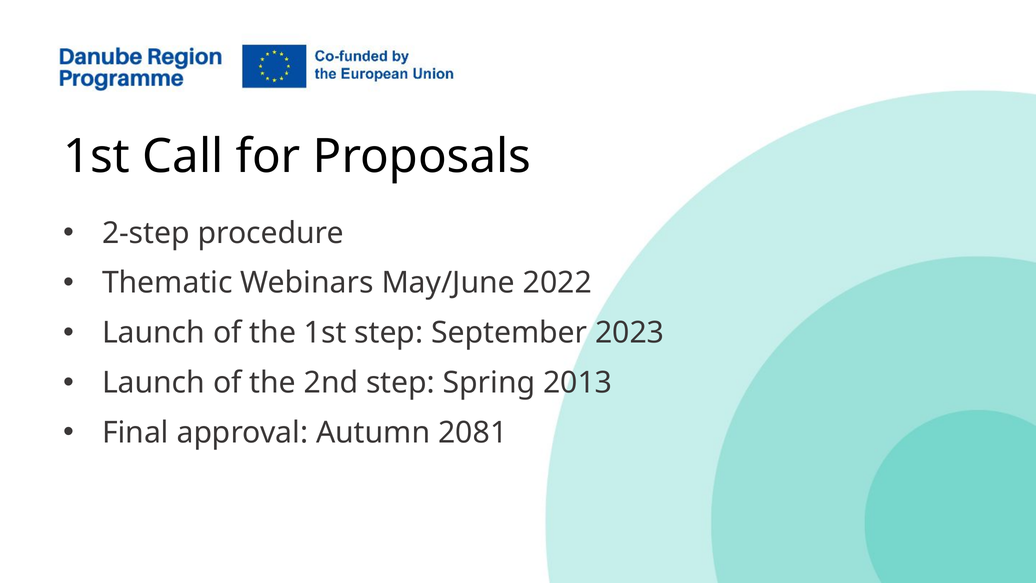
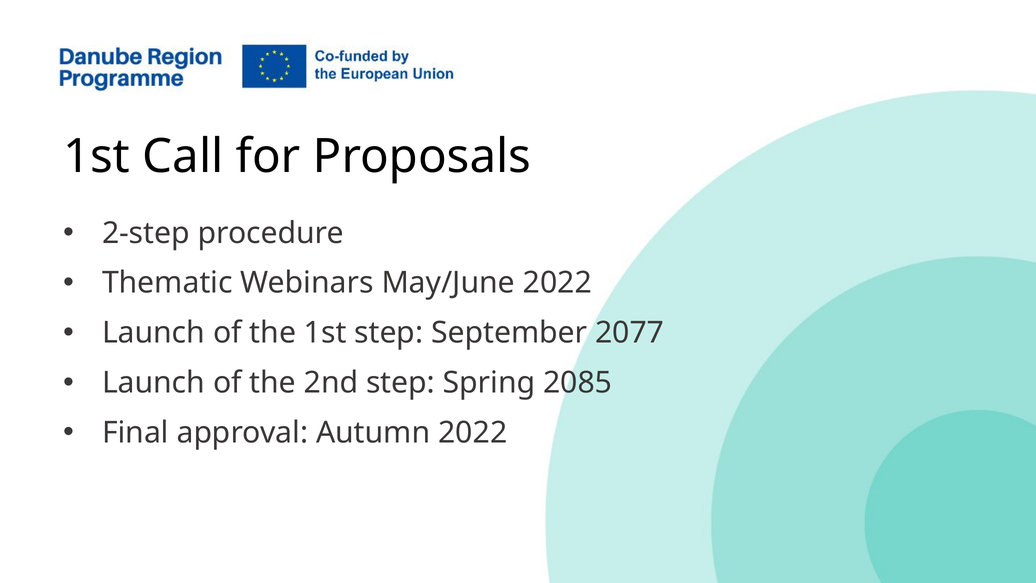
2023: 2023 -> 2077
2013: 2013 -> 2085
Autumn 2081: 2081 -> 2022
